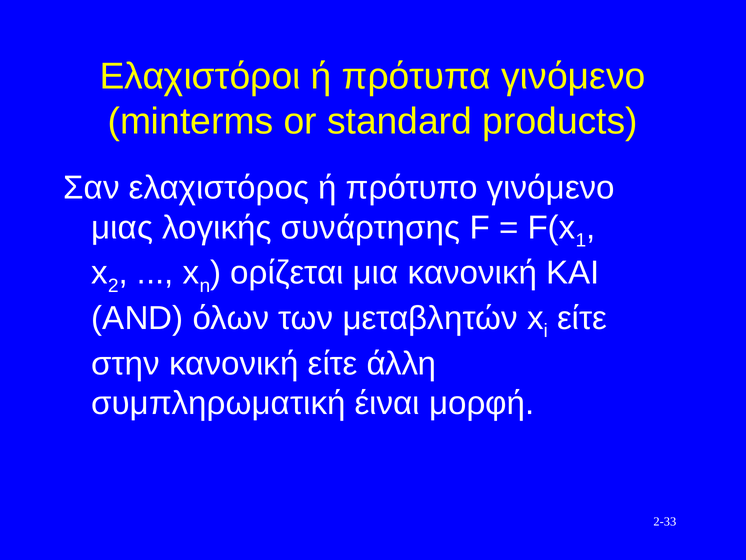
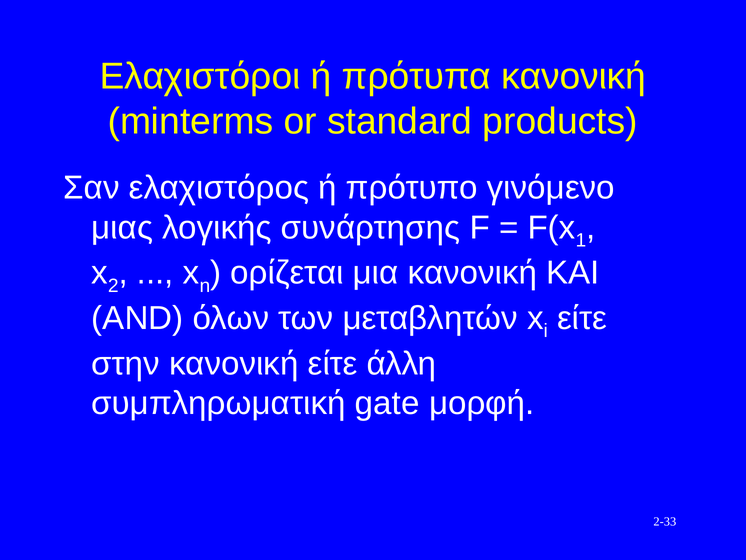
πρότυπα γινόμενο: γινόμενο -> κανονική
έιναι: έιναι -> gate
